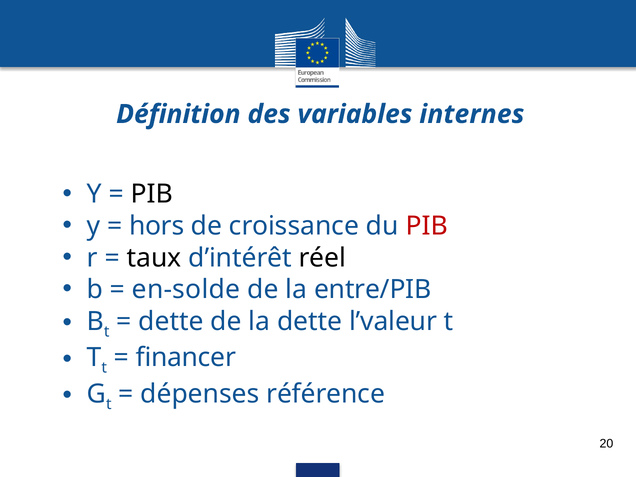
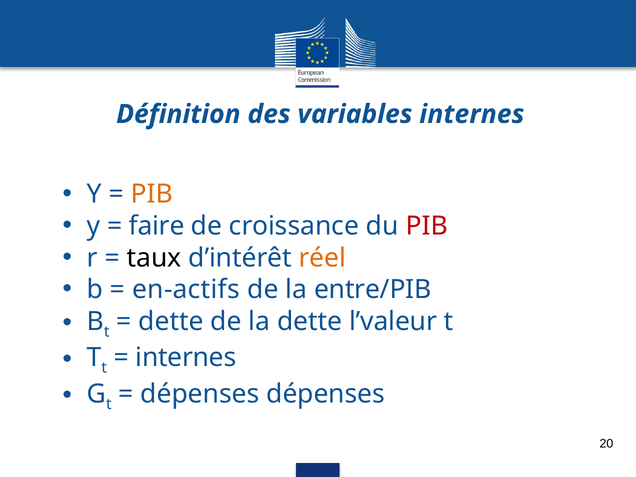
PIB at (152, 194) colour: black -> orange
hors: hors -> faire
réel colour: black -> orange
en-solde: en-solde -> en-actifs
financer at (186, 358): financer -> internes
dépenses référence: référence -> dépenses
